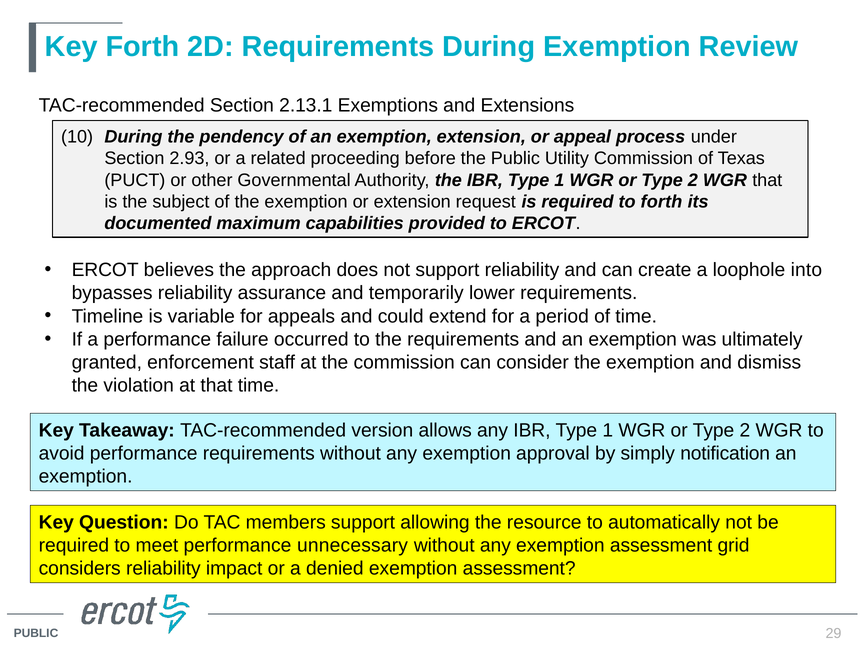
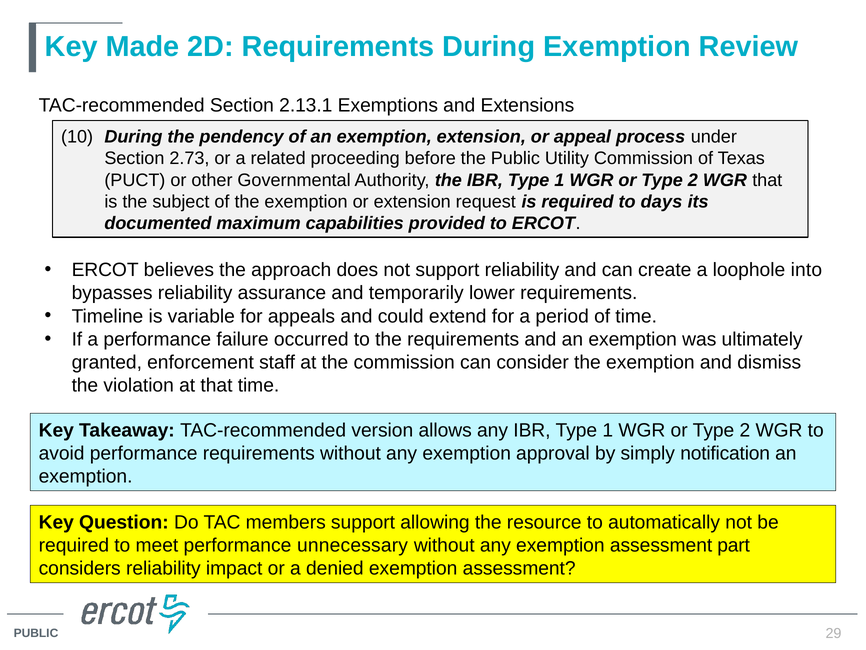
Key Forth: Forth -> Made
2.93: 2.93 -> 2.73
to forth: forth -> days
grid: grid -> part
